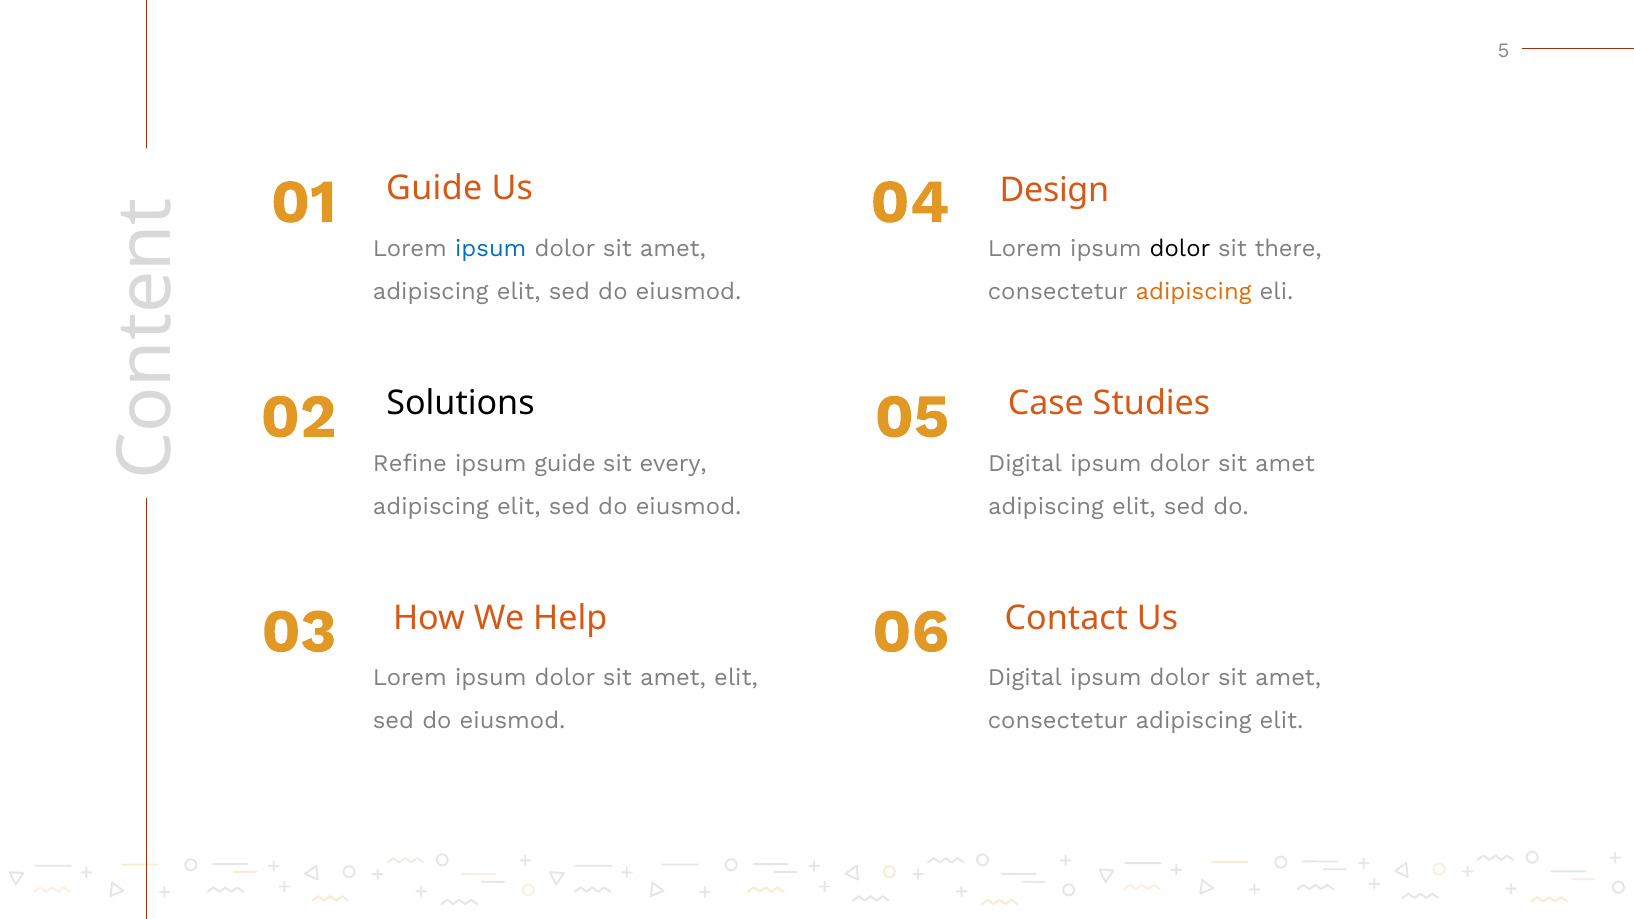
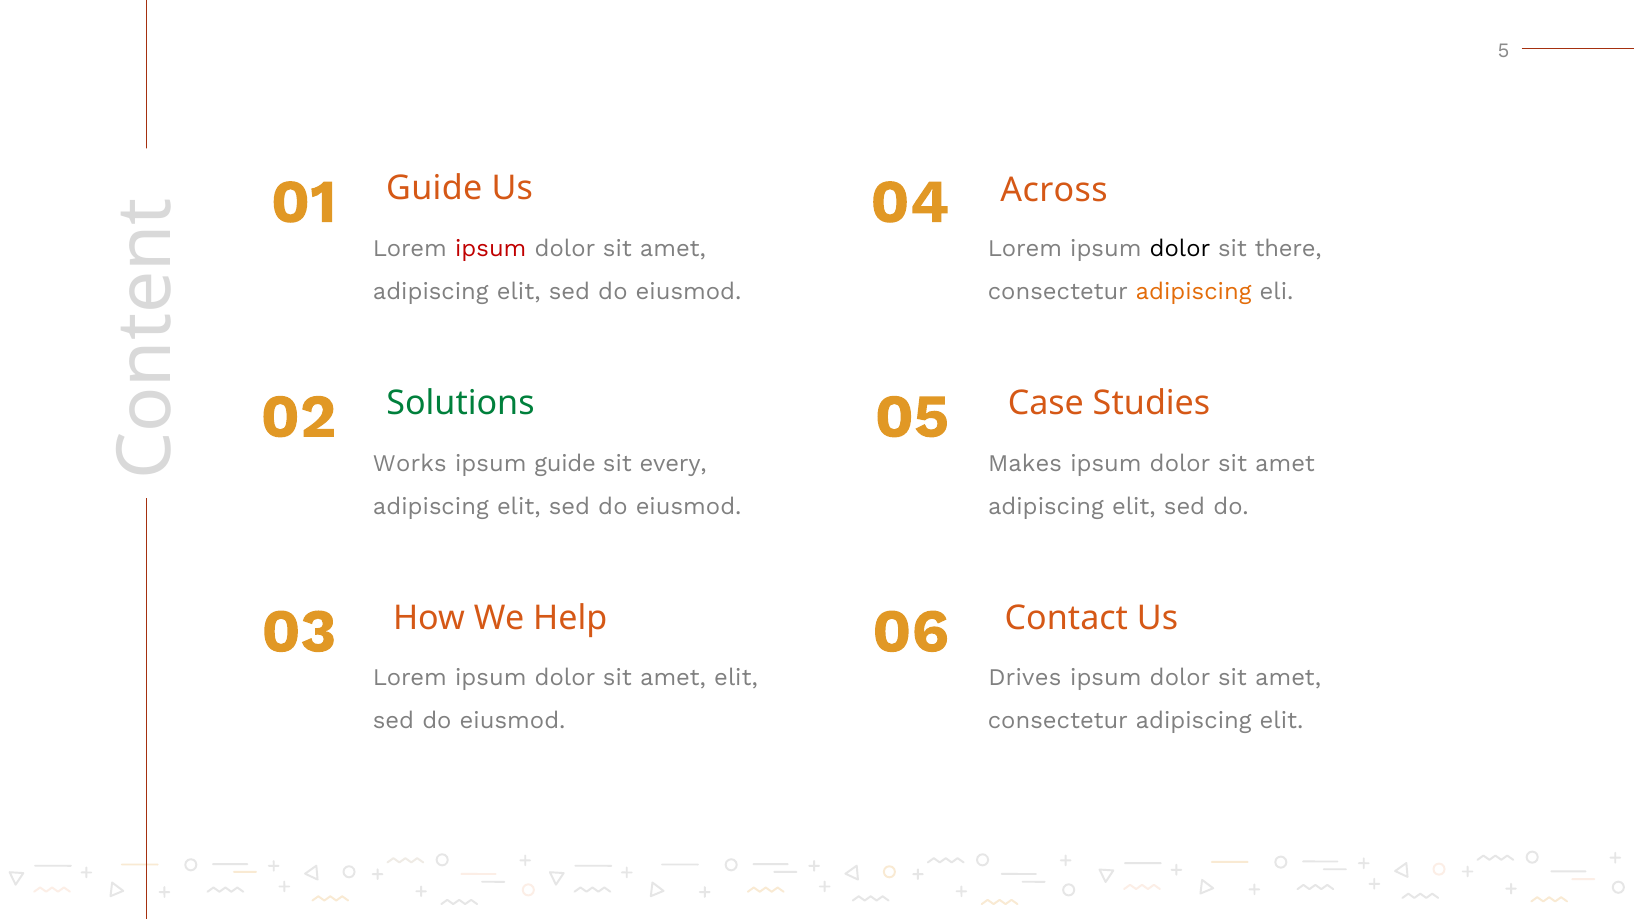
Design: Design -> Across
ipsum at (491, 248) colour: blue -> red
Solutions colour: black -> green
Refine: Refine -> Works
Digital at (1025, 463): Digital -> Makes
Digital at (1025, 678): Digital -> Drives
